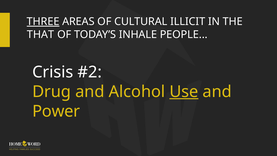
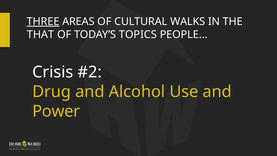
ILLICIT: ILLICIT -> WALKS
INHALE: INHALE -> TOPICS
Use underline: present -> none
